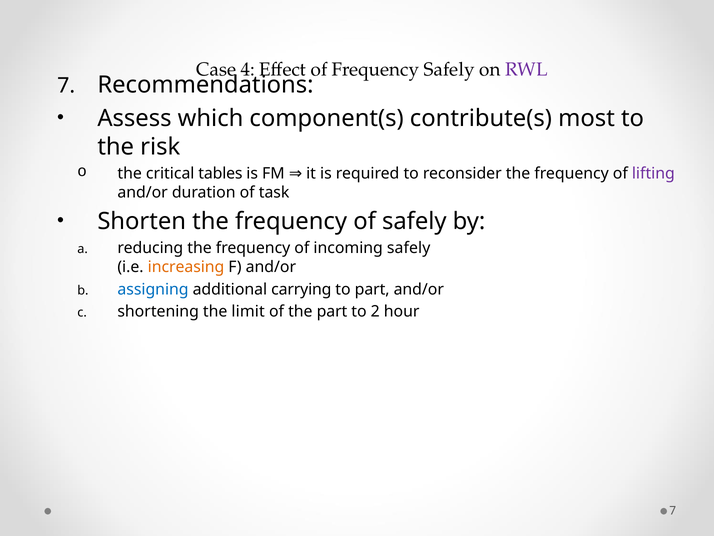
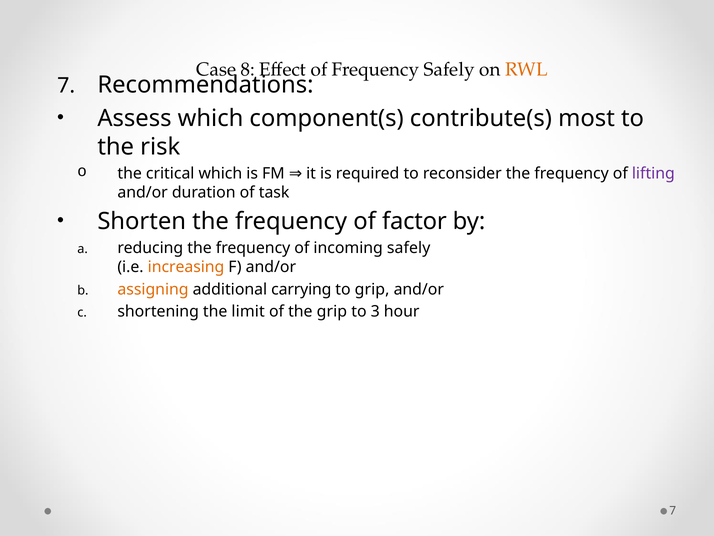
4: 4 -> 8
RWL colour: purple -> orange
critical tables: tables -> which
of safely: safely -> factor
assigning colour: blue -> orange
to part: part -> grip
the part: part -> grip
2: 2 -> 3
